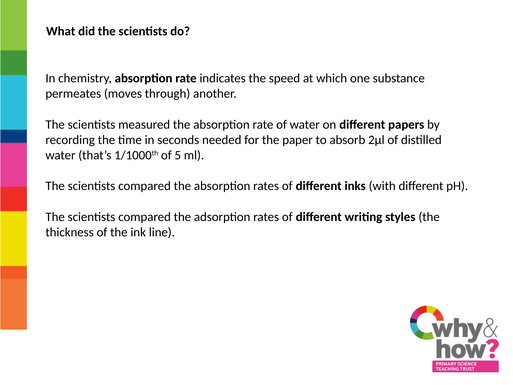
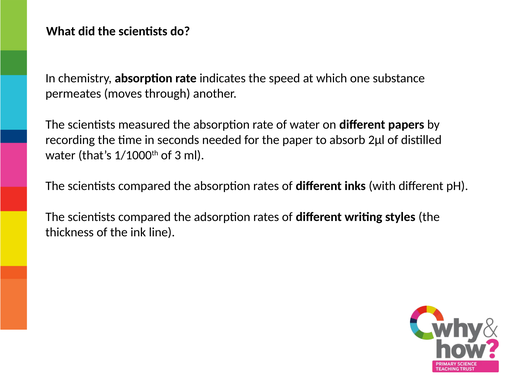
5: 5 -> 3
